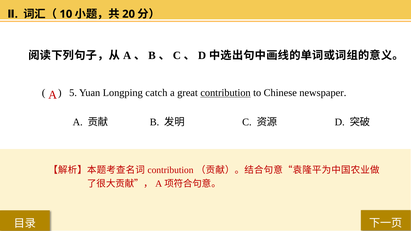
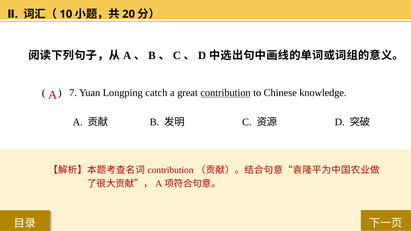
5: 5 -> 7
newspaper: newspaper -> knowledge
